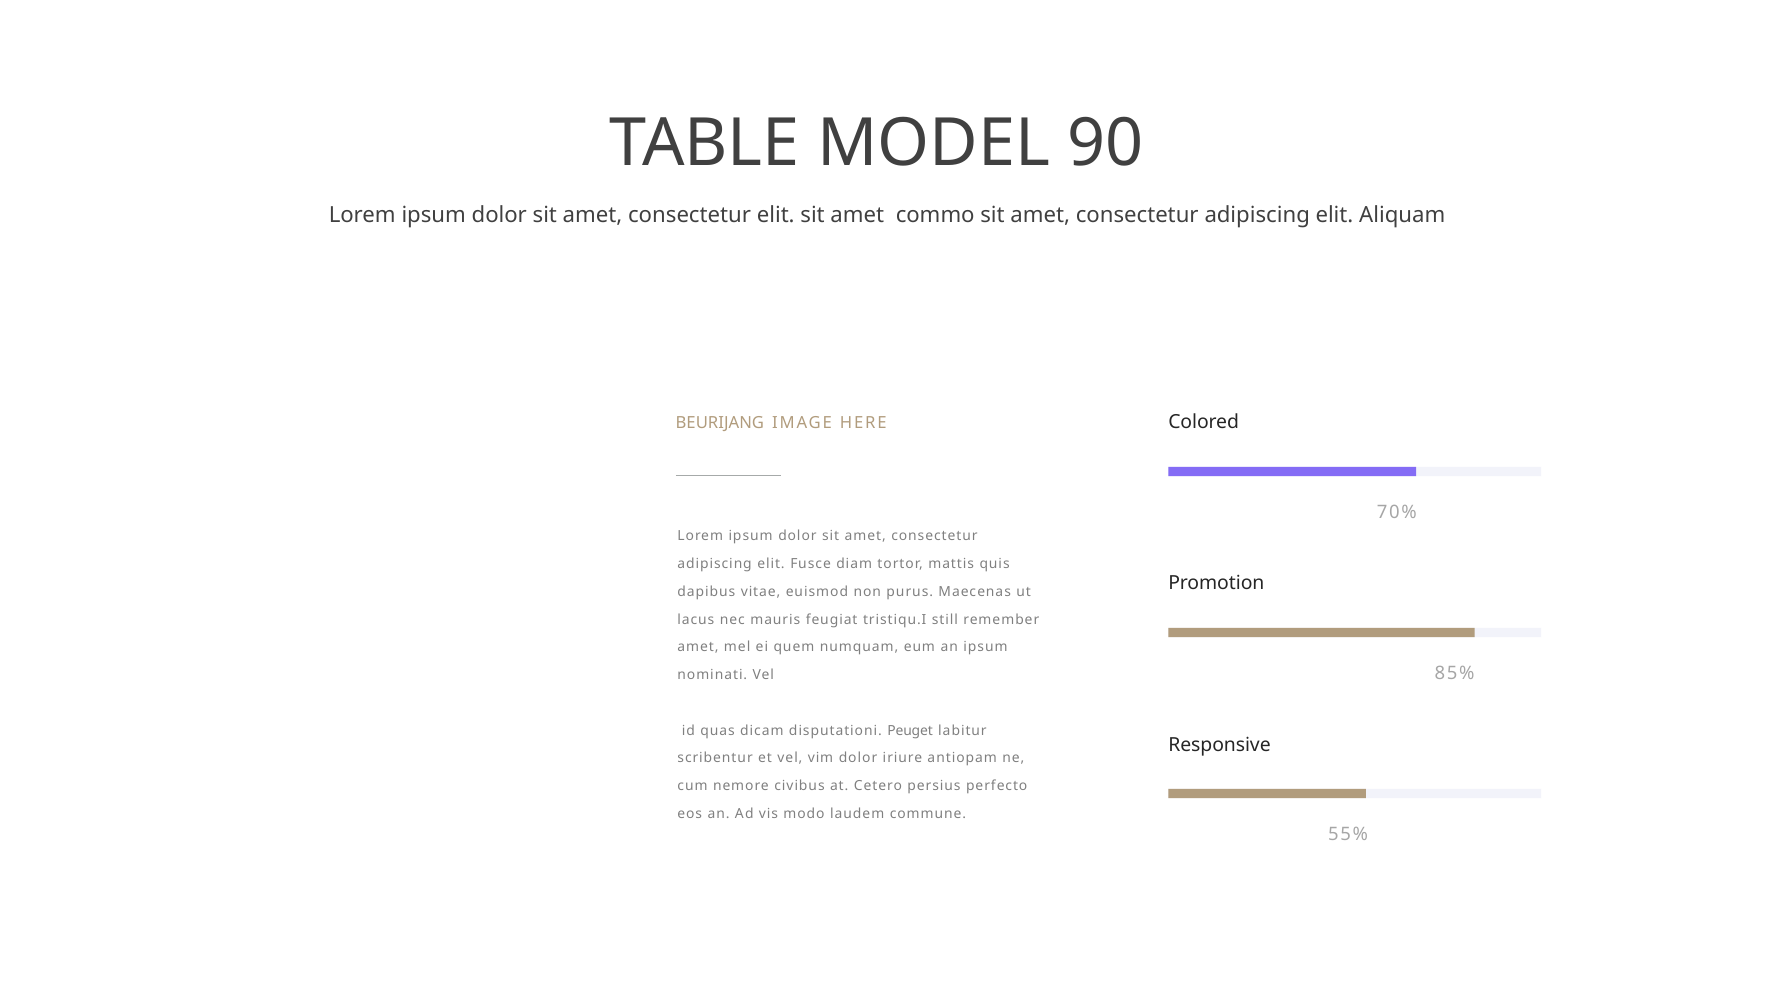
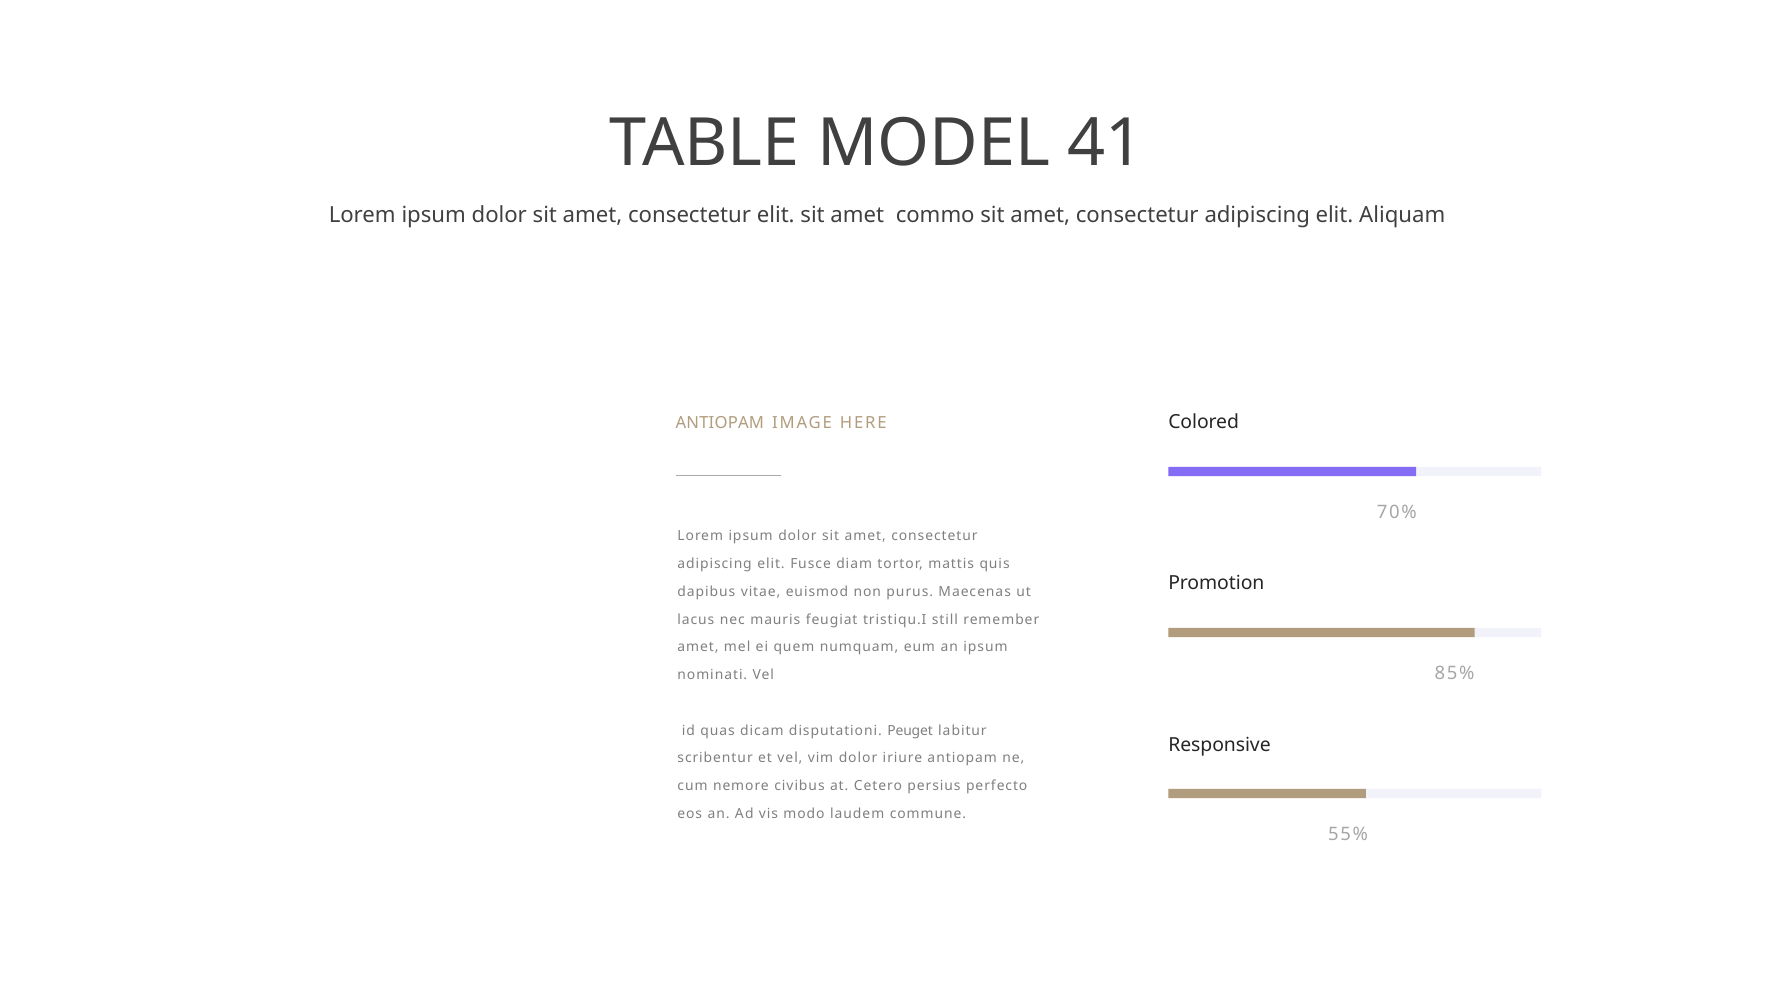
90: 90 -> 41
BEURIJANG at (720, 423): BEURIJANG -> ANTIOPAM
